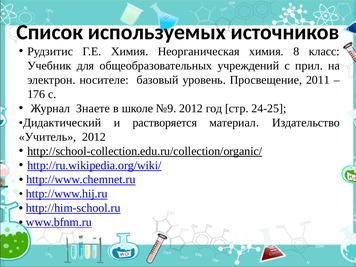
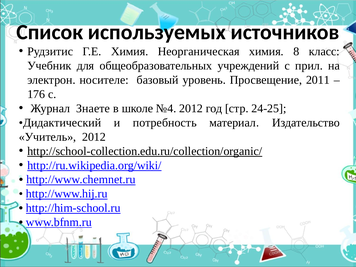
№9: №9 -> №4
растворяется: растворяется -> потребность
